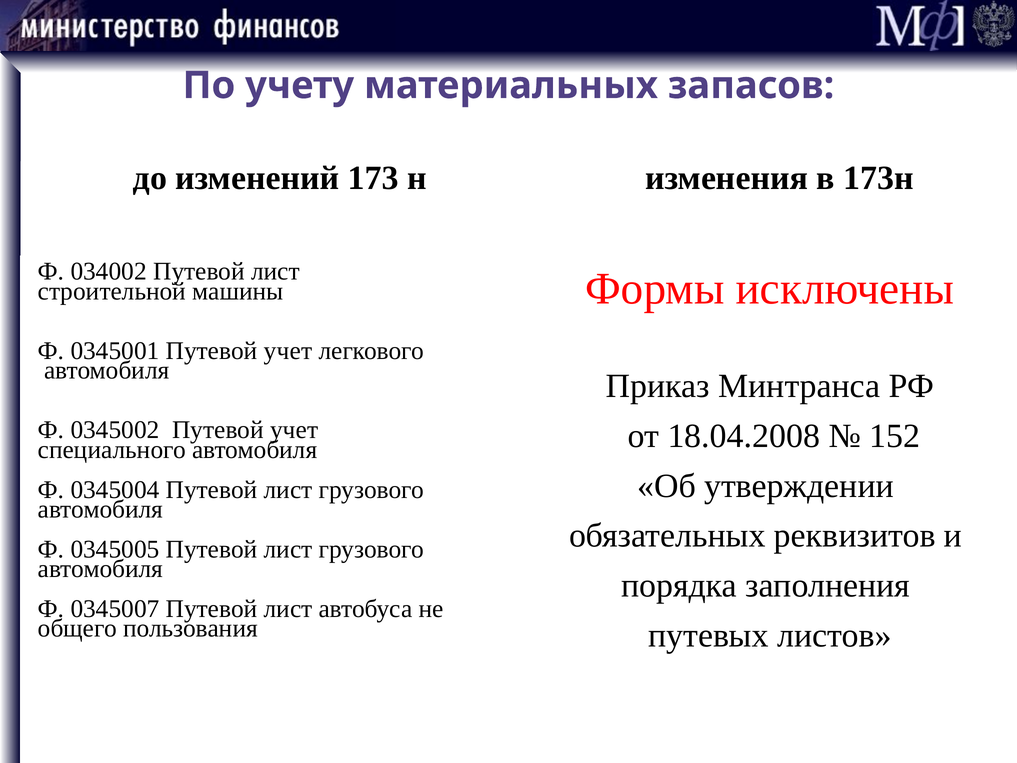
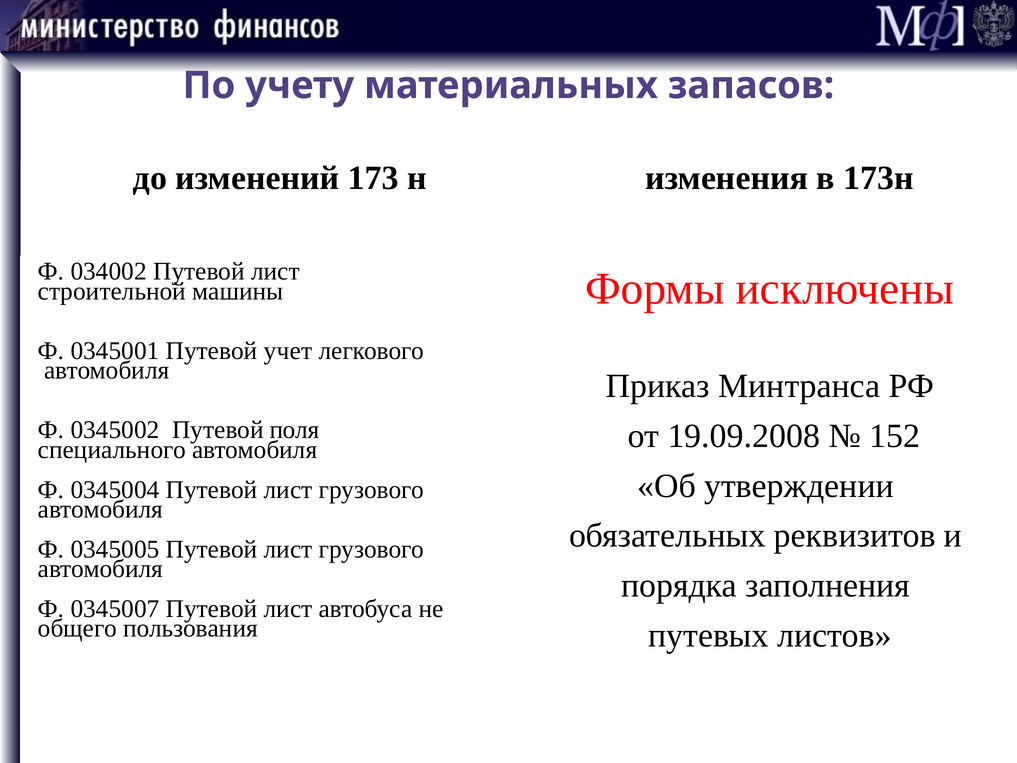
0345002 Путевой учет: учет -> поля
18.04.2008: 18.04.2008 -> 19.09.2008
